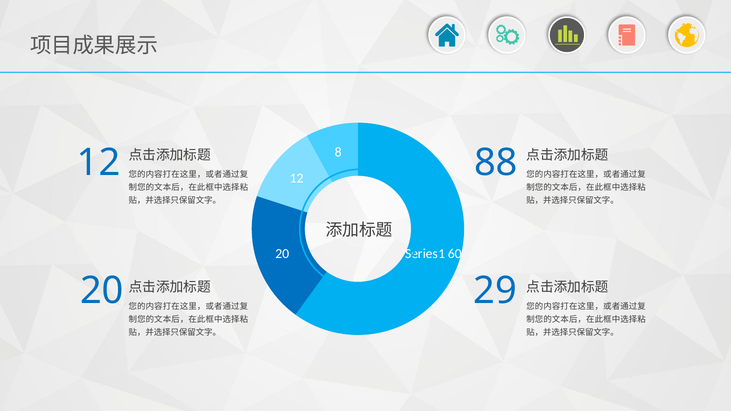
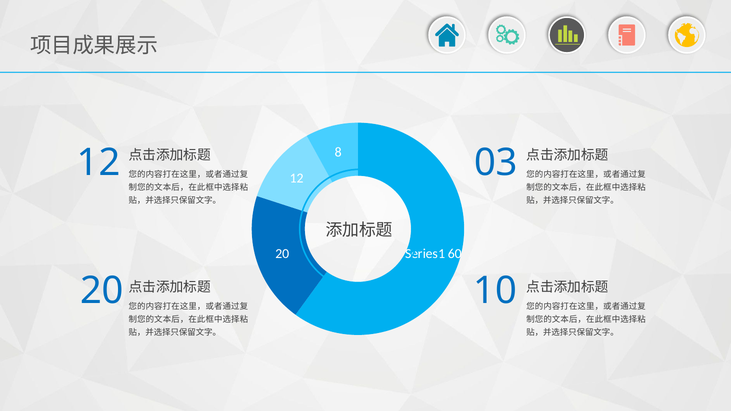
88: 88 -> 03
29: 29 -> 10
